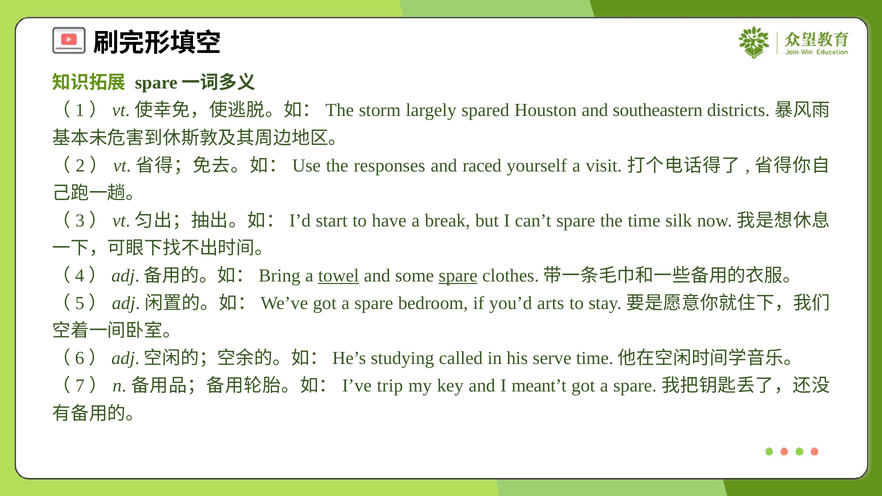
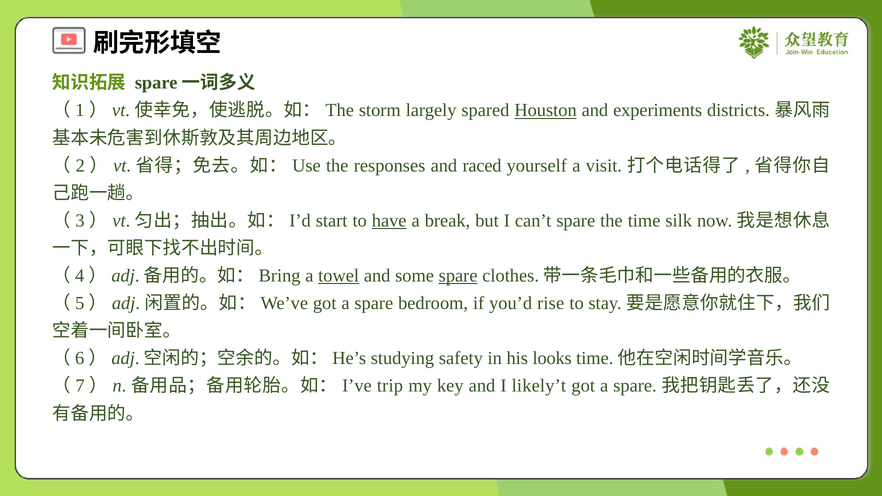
Houston underline: none -> present
southeastern: southeastern -> experiments
have underline: none -> present
arts: arts -> rise
called: called -> safety
serve: serve -> looks
meant’t: meant’t -> likely’t
